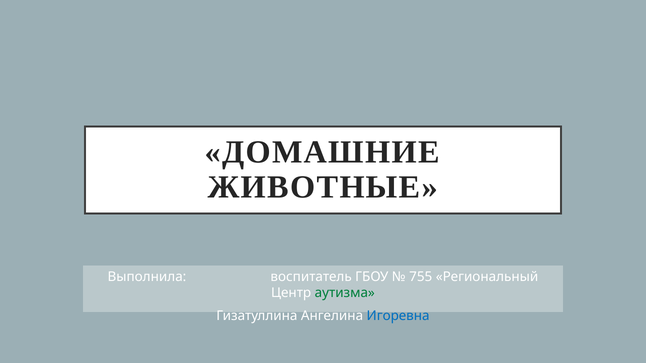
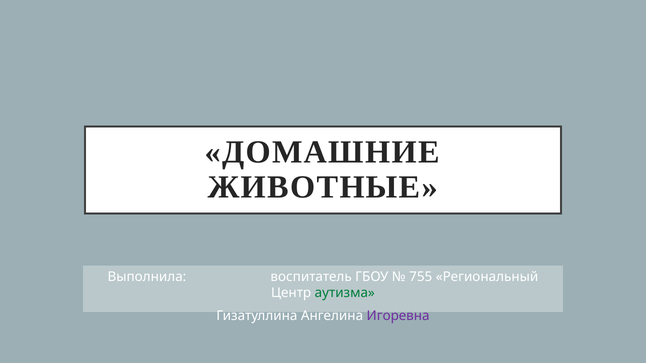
Игоревна colour: blue -> purple
